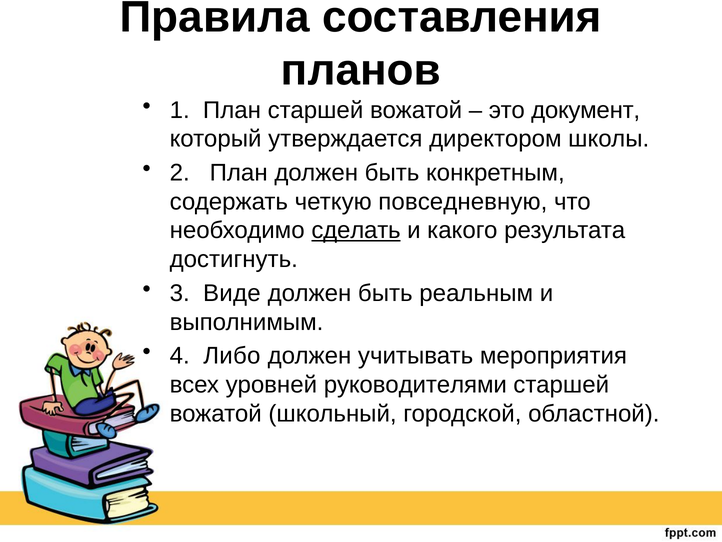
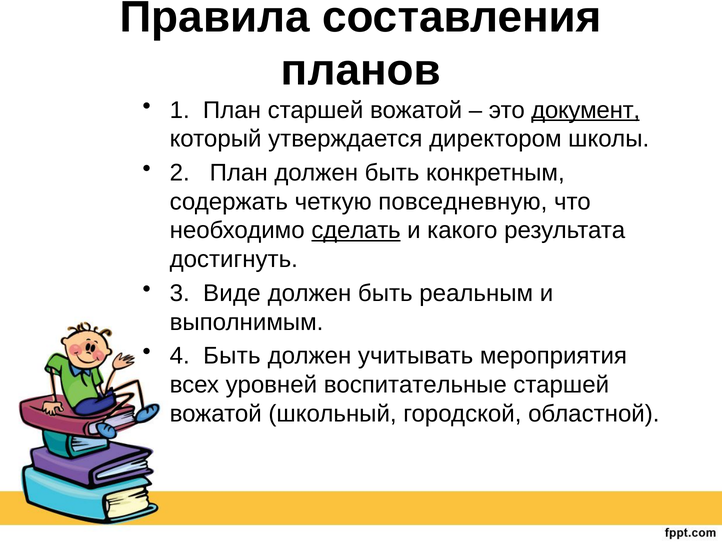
документ underline: none -> present
4 Либо: Либо -> Быть
руководителями: руководителями -> воспитательные
